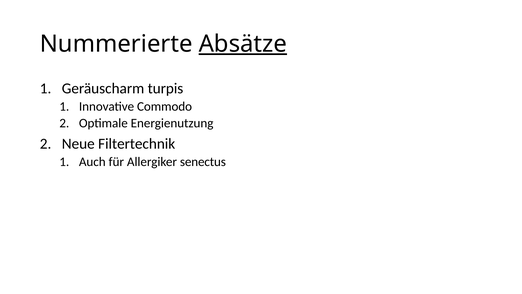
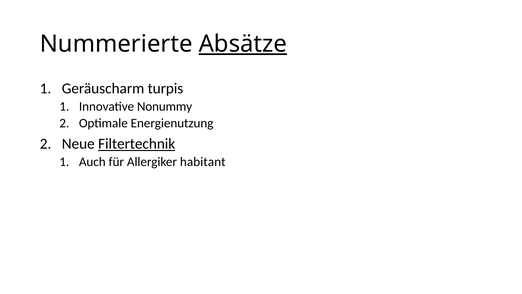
Commodo: Commodo -> Nonummy
Filtertechnik underline: none -> present
senectus: senectus -> habitant
